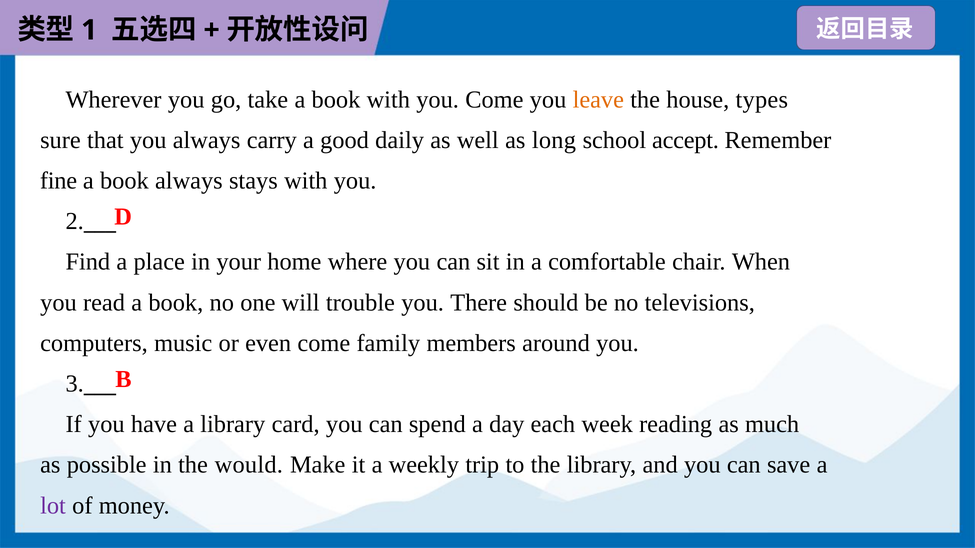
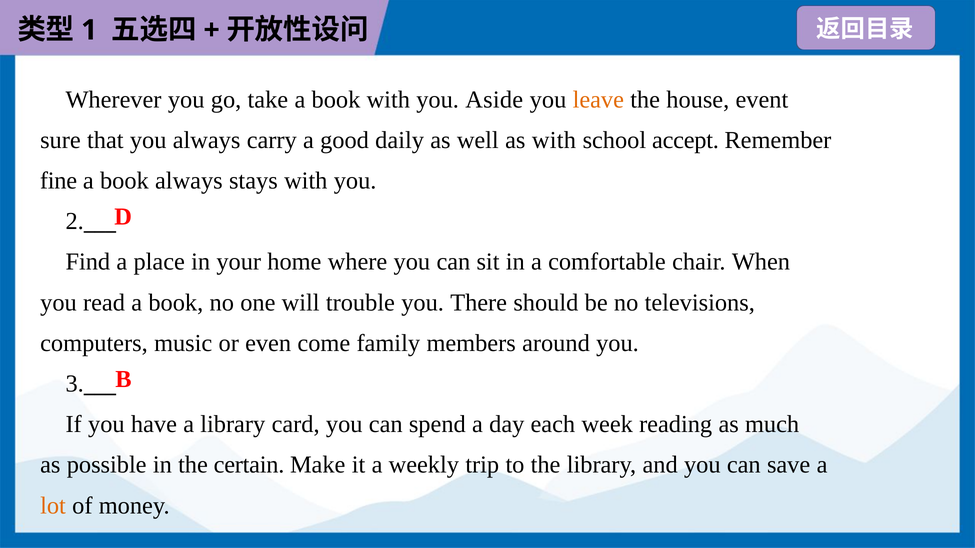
you Come: Come -> Aside
types: types -> event
as long: long -> with
would: would -> certain
lot colour: purple -> orange
